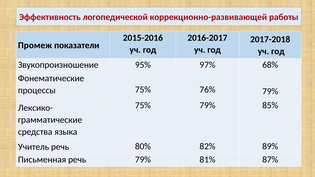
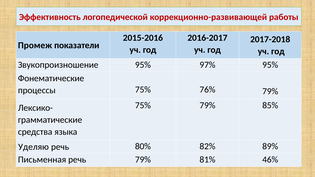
97% 68%: 68% -> 95%
Учитель: Учитель -> Уделяю
87%: 87% -> 46%
